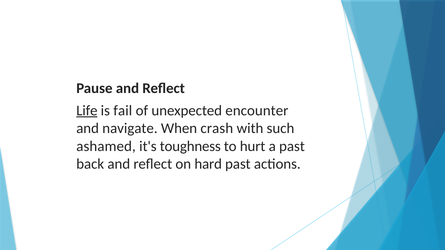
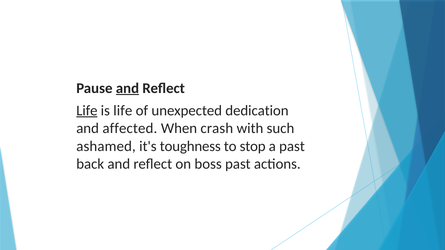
and at (127, 88) underline: none -> present
is fail: fail -> life
encounter: encounter -> dedication
navigate: navigate -> affected
hurt: hurt -> stop
hard: hard -> boss
